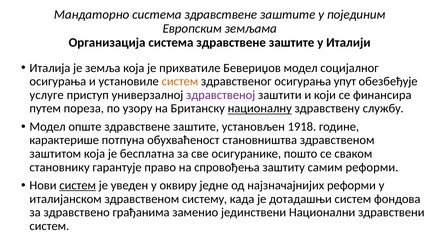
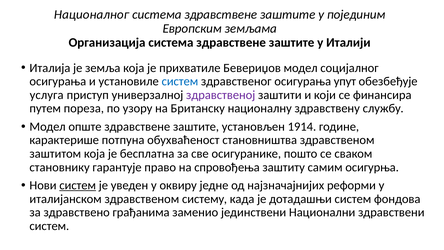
Мандаторно: Мандаторно -> Националног
систем at (180, 81) colour: orange -> blue
услуге: услуге -> услуга
националну underline: present -> none
1918: 1918 -> 1914
самим реформи: реформи -> осигурња
